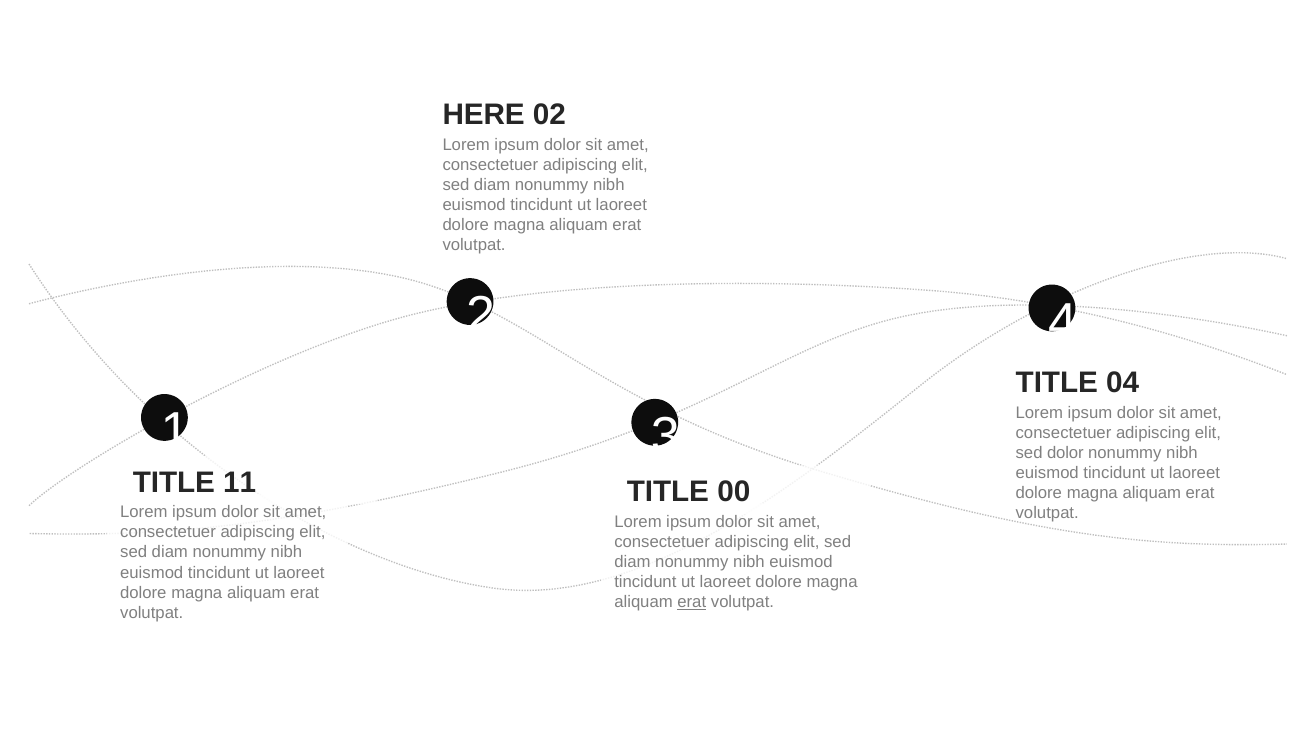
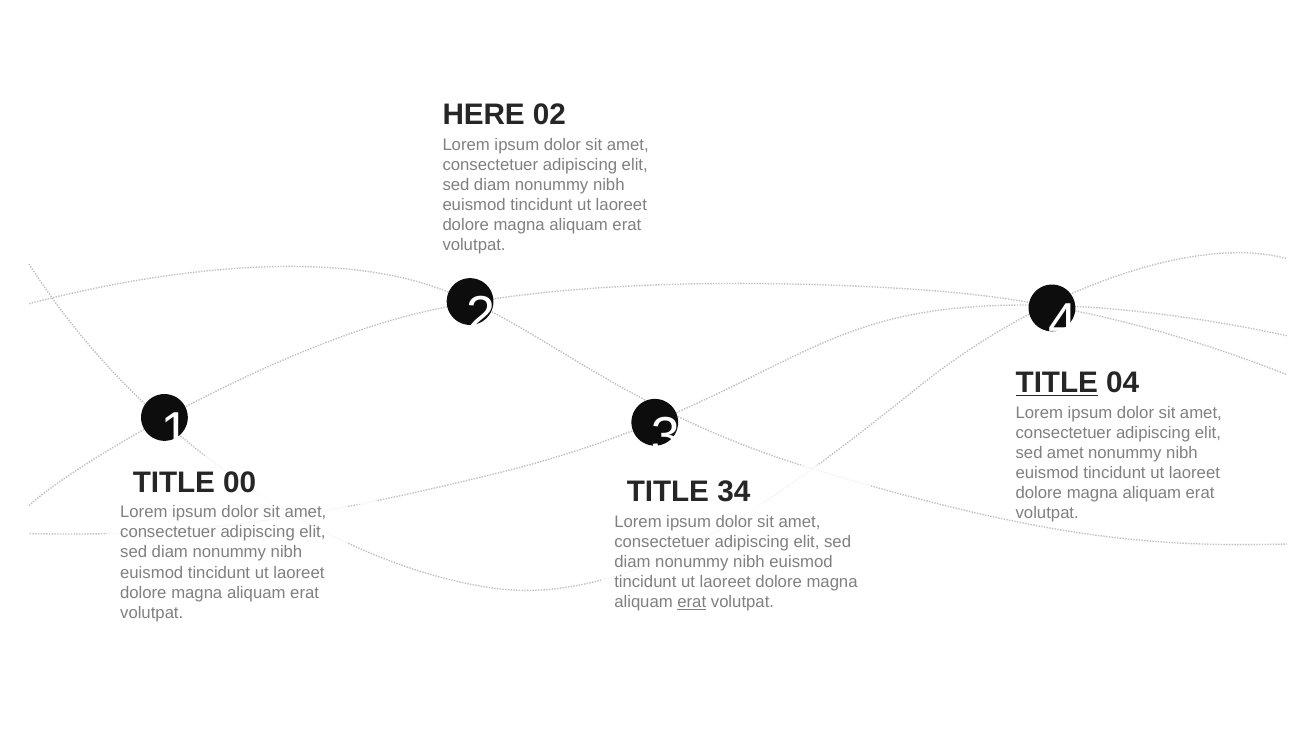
TITLE at (1057, 383) underline: none -> present
sed dolor: dolor -> amet
11: 11 -> 00
00: 00 -> 34
